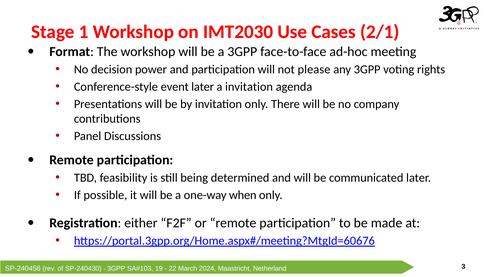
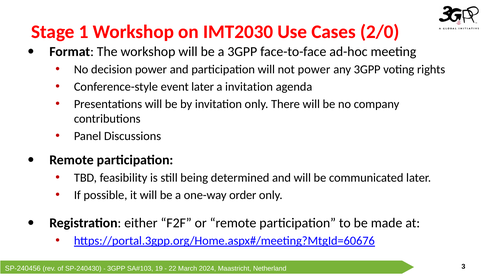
2/1: 2/1 -> 2/0
not please: please -> power
when: when -> order
